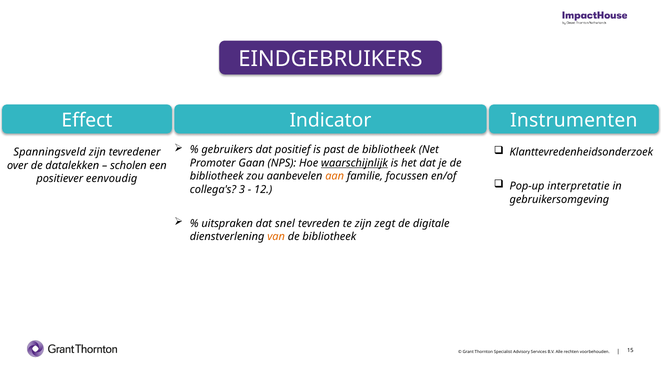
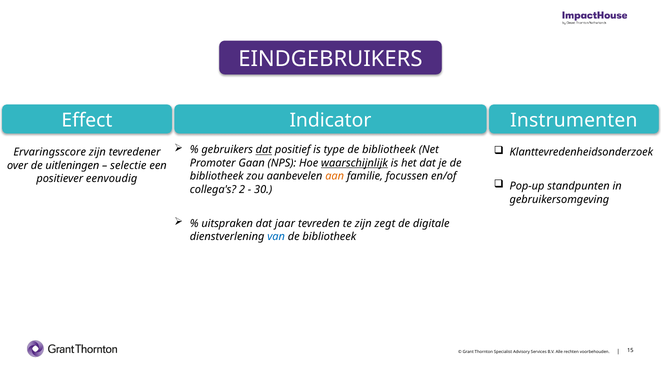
dat at (264, 150) underline: none -> present
past: past -> type
Spanningsveld: Spanningsveld -> Ervaringsscore
datalekken: datalekken -> uitleningen
scholen: scholen -> selectie
interpretatie: interpretatie -> standpunten
3: 3 -> 2
12: 12 -> 30
snel: snel -> jaar
van colour: orange -> blue
